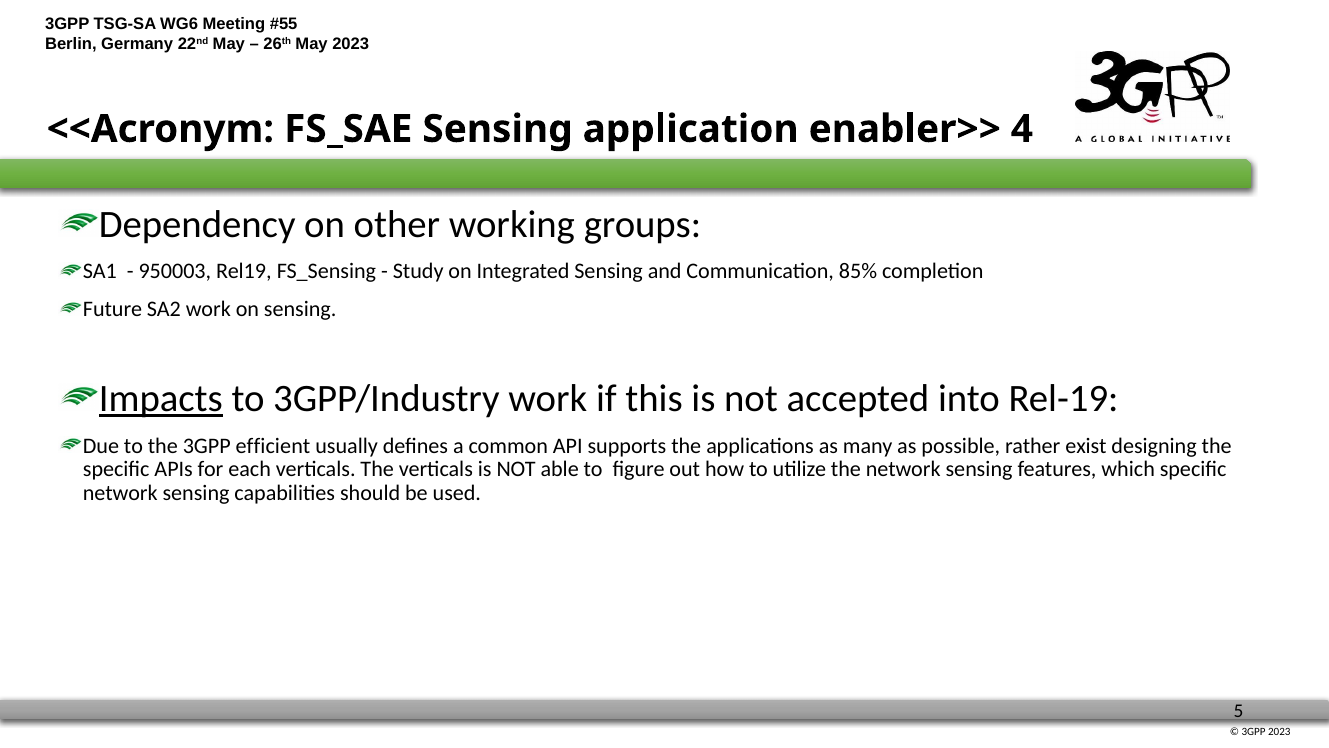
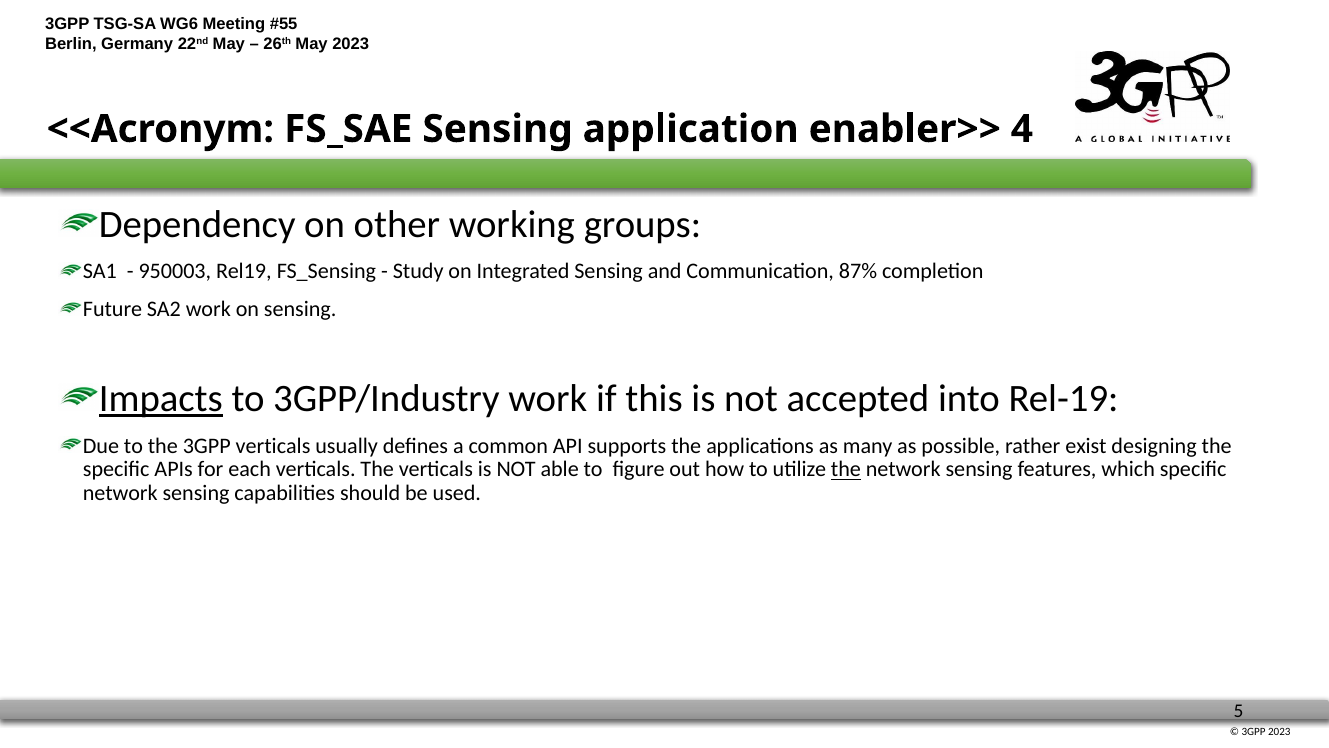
85%: 85% -> 87%
3GPP efficient: efficient -> verticals
the at (846, 469) underline: none -> present
